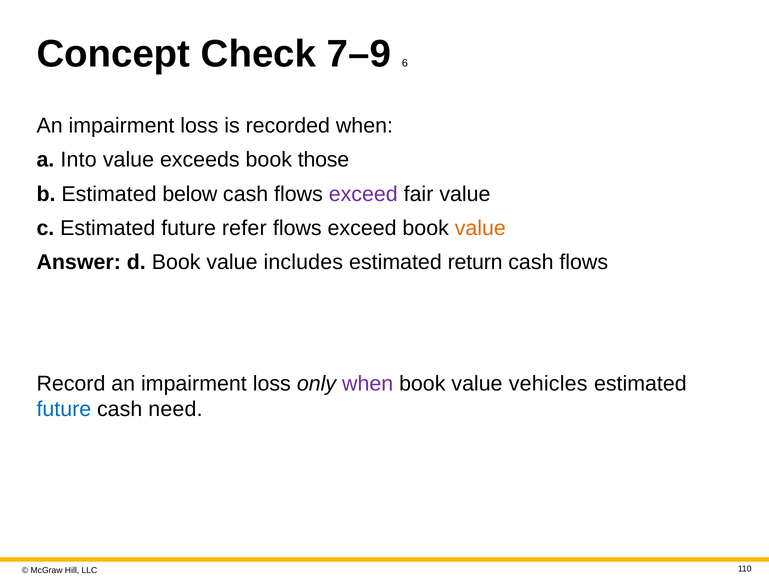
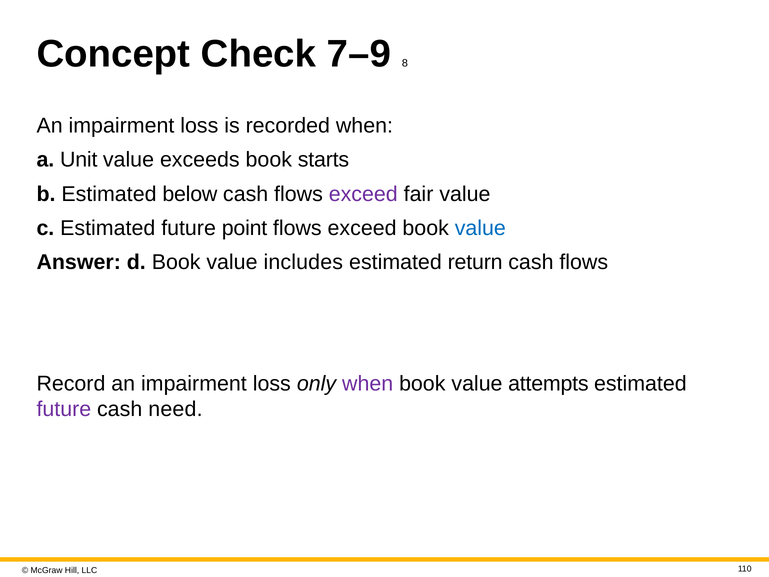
6: 6 -> 8
Into: Into -> Unit
those: those -> starts
refer: refer -> point
value at (480, 228) colour: orange -> blue
vehicles: vehicles -> attempts
future at (64, 409) colour: blue -> purple
